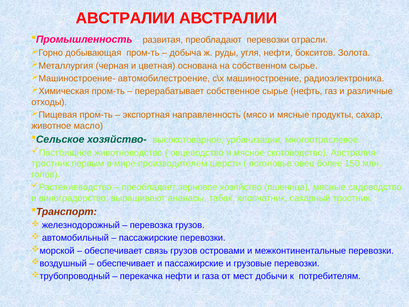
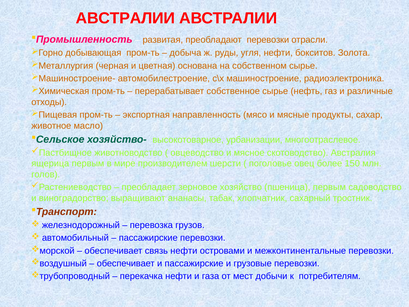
тростник at (50, 164): тростник -> ящерица
пшеница мясные: мясные -> первым
связь грузов: грузов -> нефти
